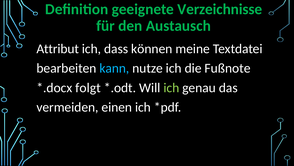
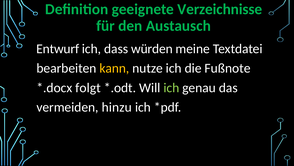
Attribut: Attribut -> Entwurf
können: können -> würden
kann colour: light blue -> yellow
einen: einen -> hinzu
